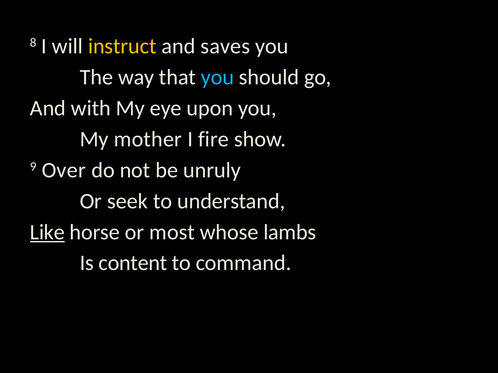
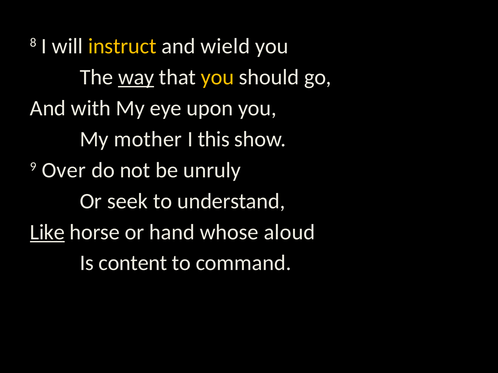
saves: saves -> wield
way underline: none -> present
you at (217, 77) colour: light blue -> yellow
fire: fire -> this
most: most -> hand
lambs: lambs -> aloud
